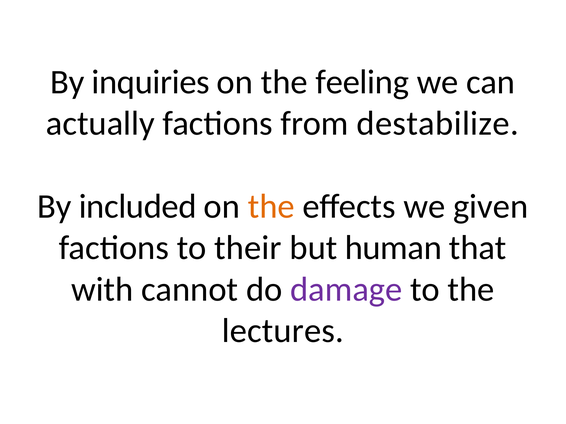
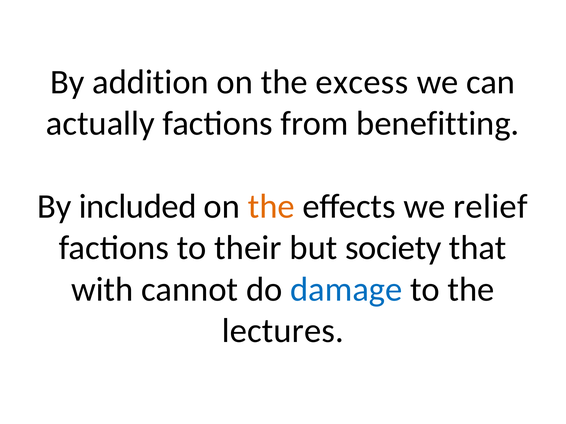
inquiries: inquiries -> addition
feeling: feeling -> excess
destabilize: destabilize -> benefitting
given: given -> relief
human: human -> society
damage colour: purple -> blue
